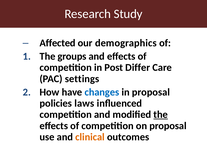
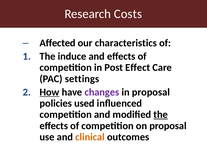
Study: Study -> Costs
demographics: demographics -> characteristics
groups: groups -> induce
Differ: Differ -> Effect
How underline: none -> present
changes colour: blue -> purple
laws: laws -> used
